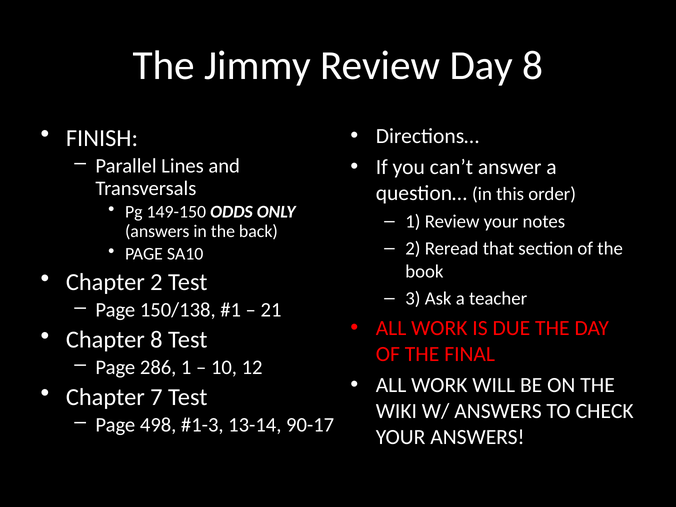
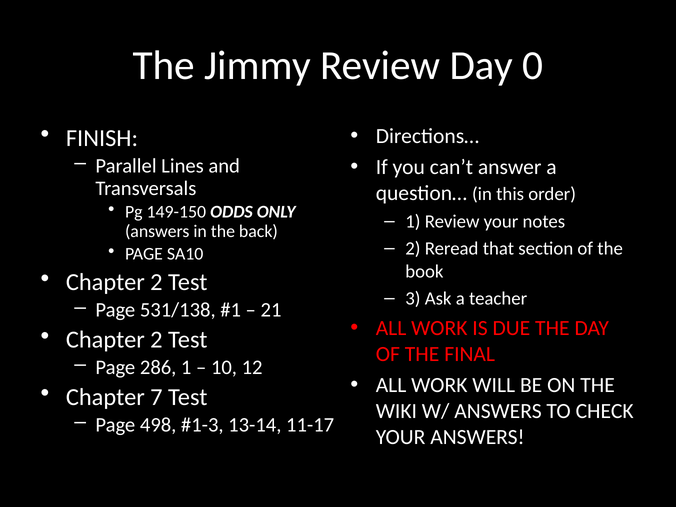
Day 8: 8 -> 0
150/138: 150/138 -> 531/138
8 at (156, 340): 8 -> 2
90-17: 90-17 -> 11-17
